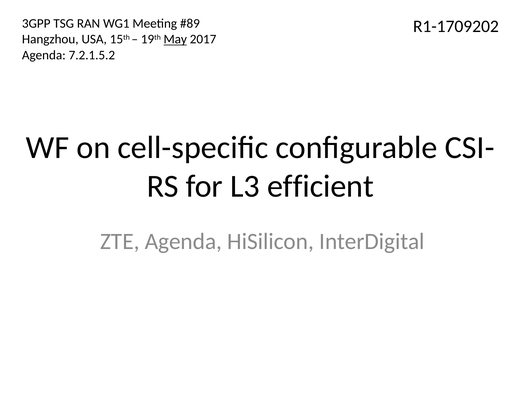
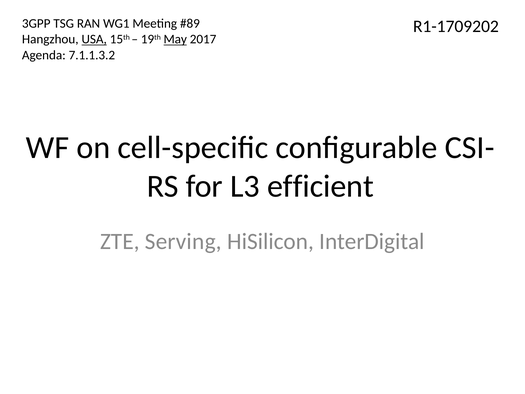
USA underline: none -> present
7.2.1.5.2: 7.2.1.5.2 -> 7.1.1.3.2
ZTE Agenda: Agenda -> Serving
